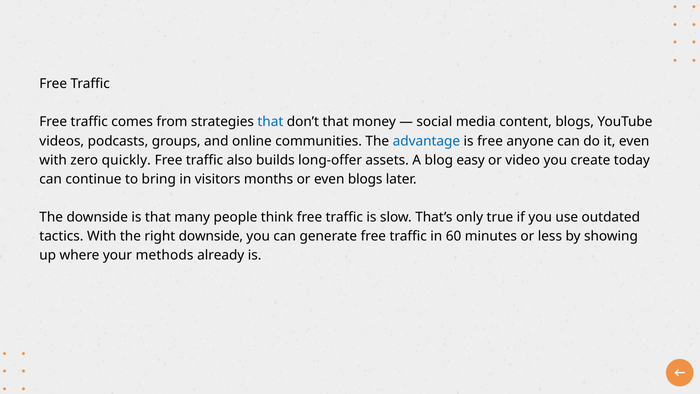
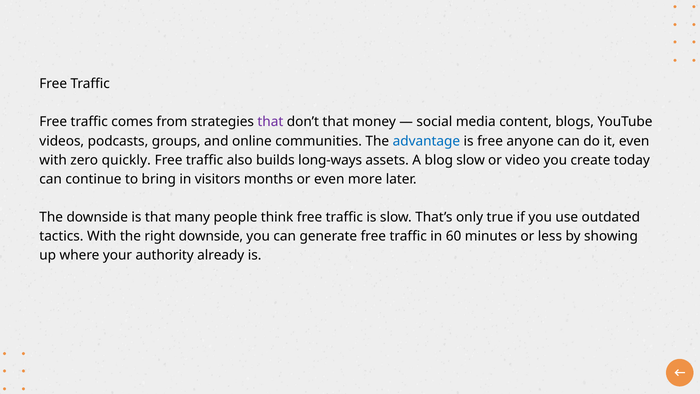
that at (270, 122) colour: blue -> purple
long-offer: long-offer -> long-ways
blog easy: easy -> slow
even blogs: blogs -> more
methods: methods -> authority
